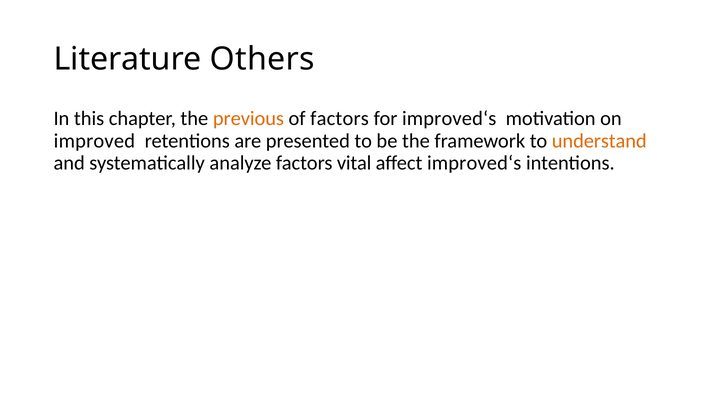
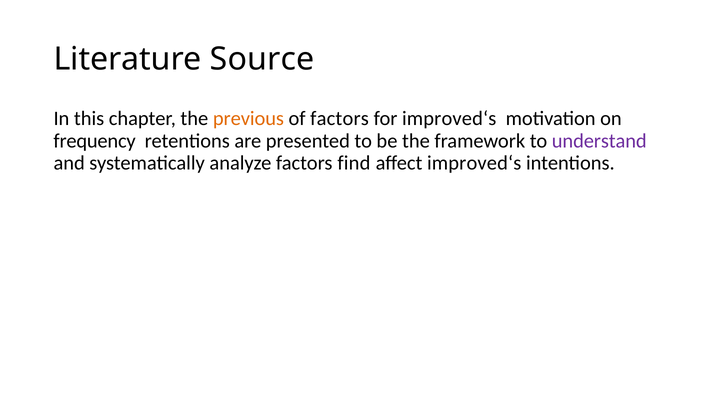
Others: Others -> Source
improved: improved -> frequency
understand colour: orange -> purple
vital: vital -> find
